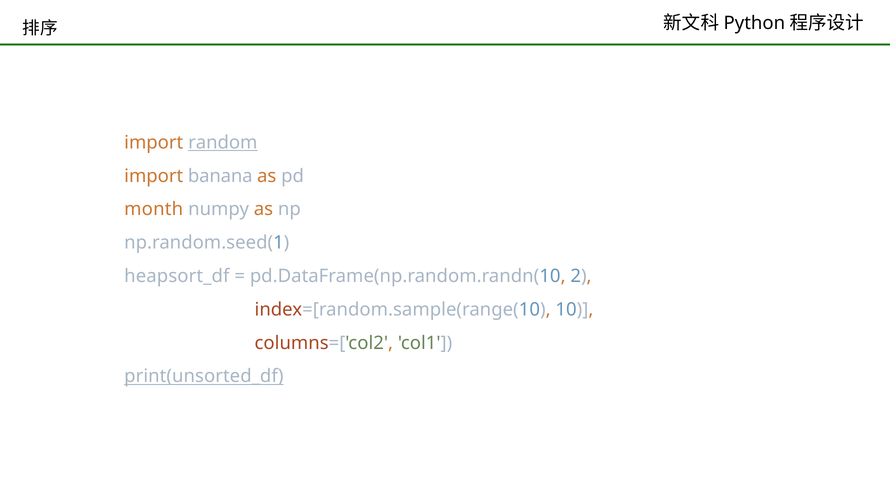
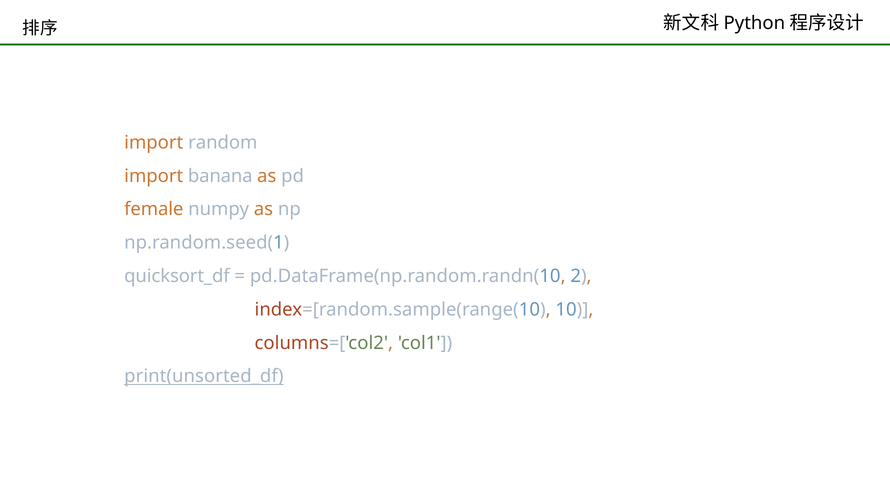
random underline: present -> none
month: month -> female
heapsort_df: heapsort_df -> quicksort_df
